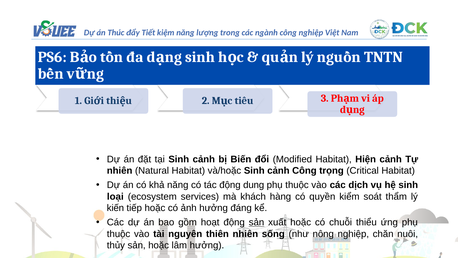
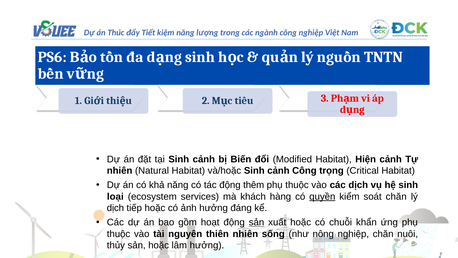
dung: dung -> thêm
quyền underline: none -> present
soát thẩm: thẩm -> chăn
kiến at (115, 208): kiến -> dịch
thiểu: thiểu -> khẩn
